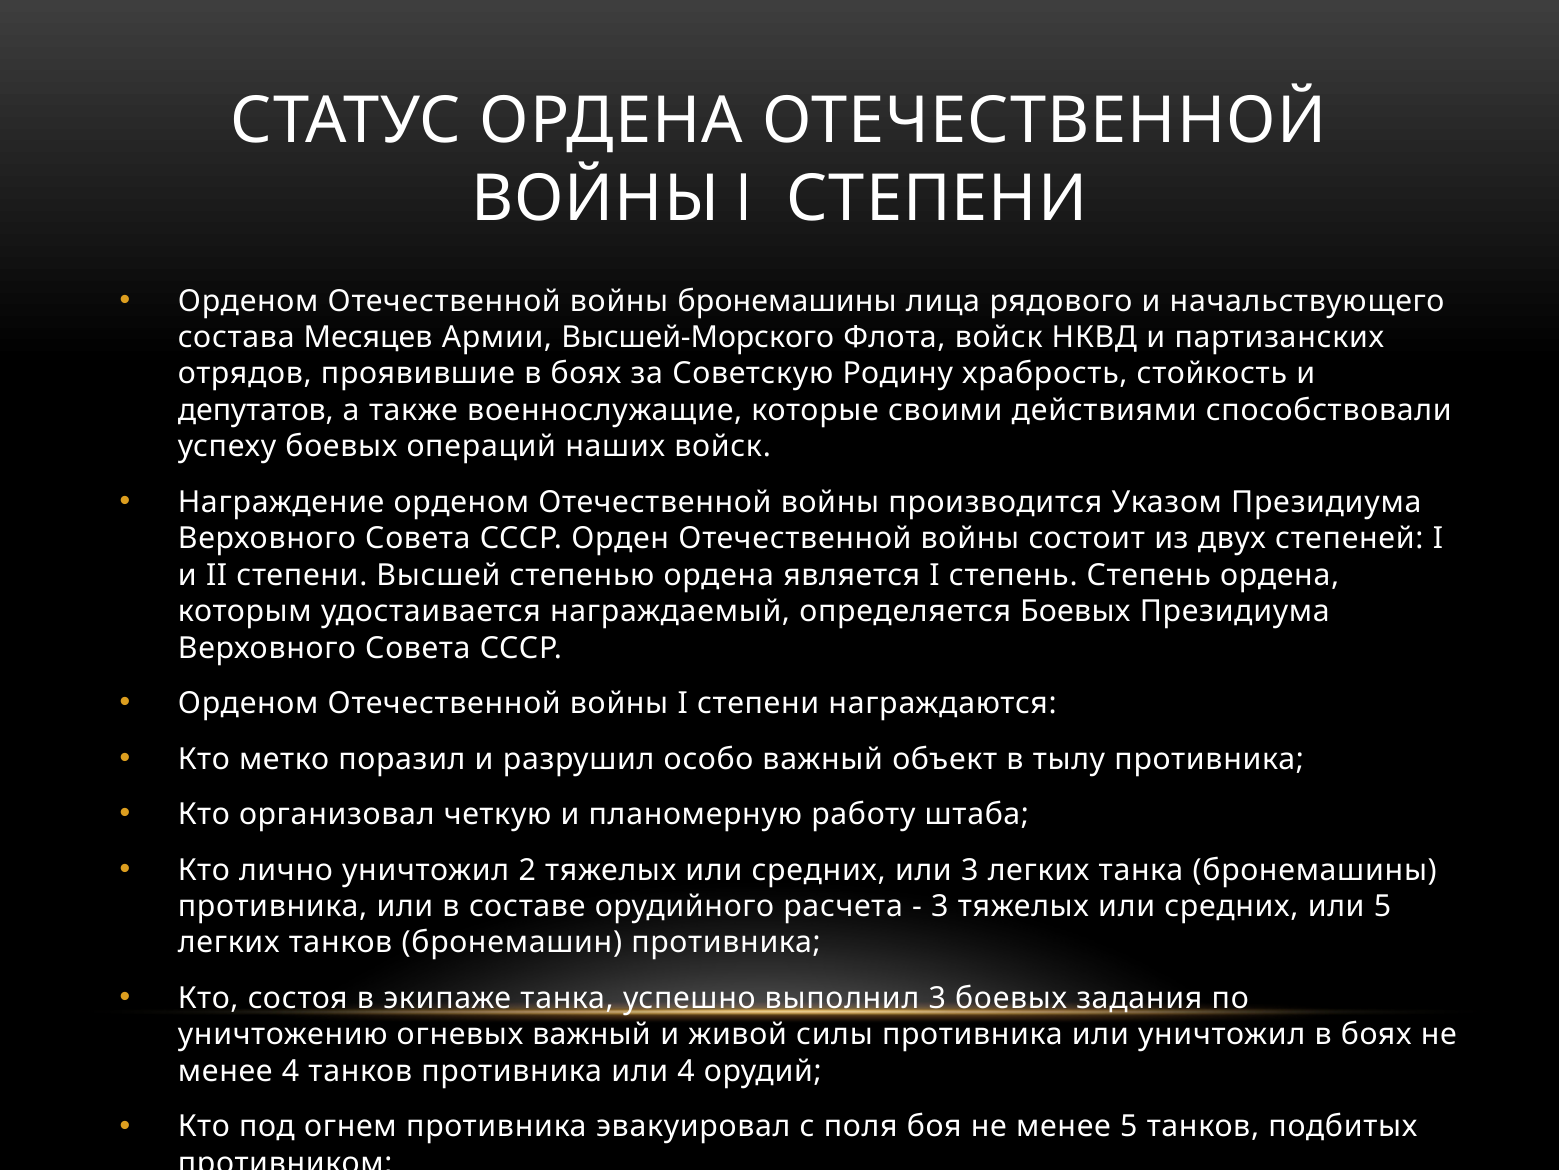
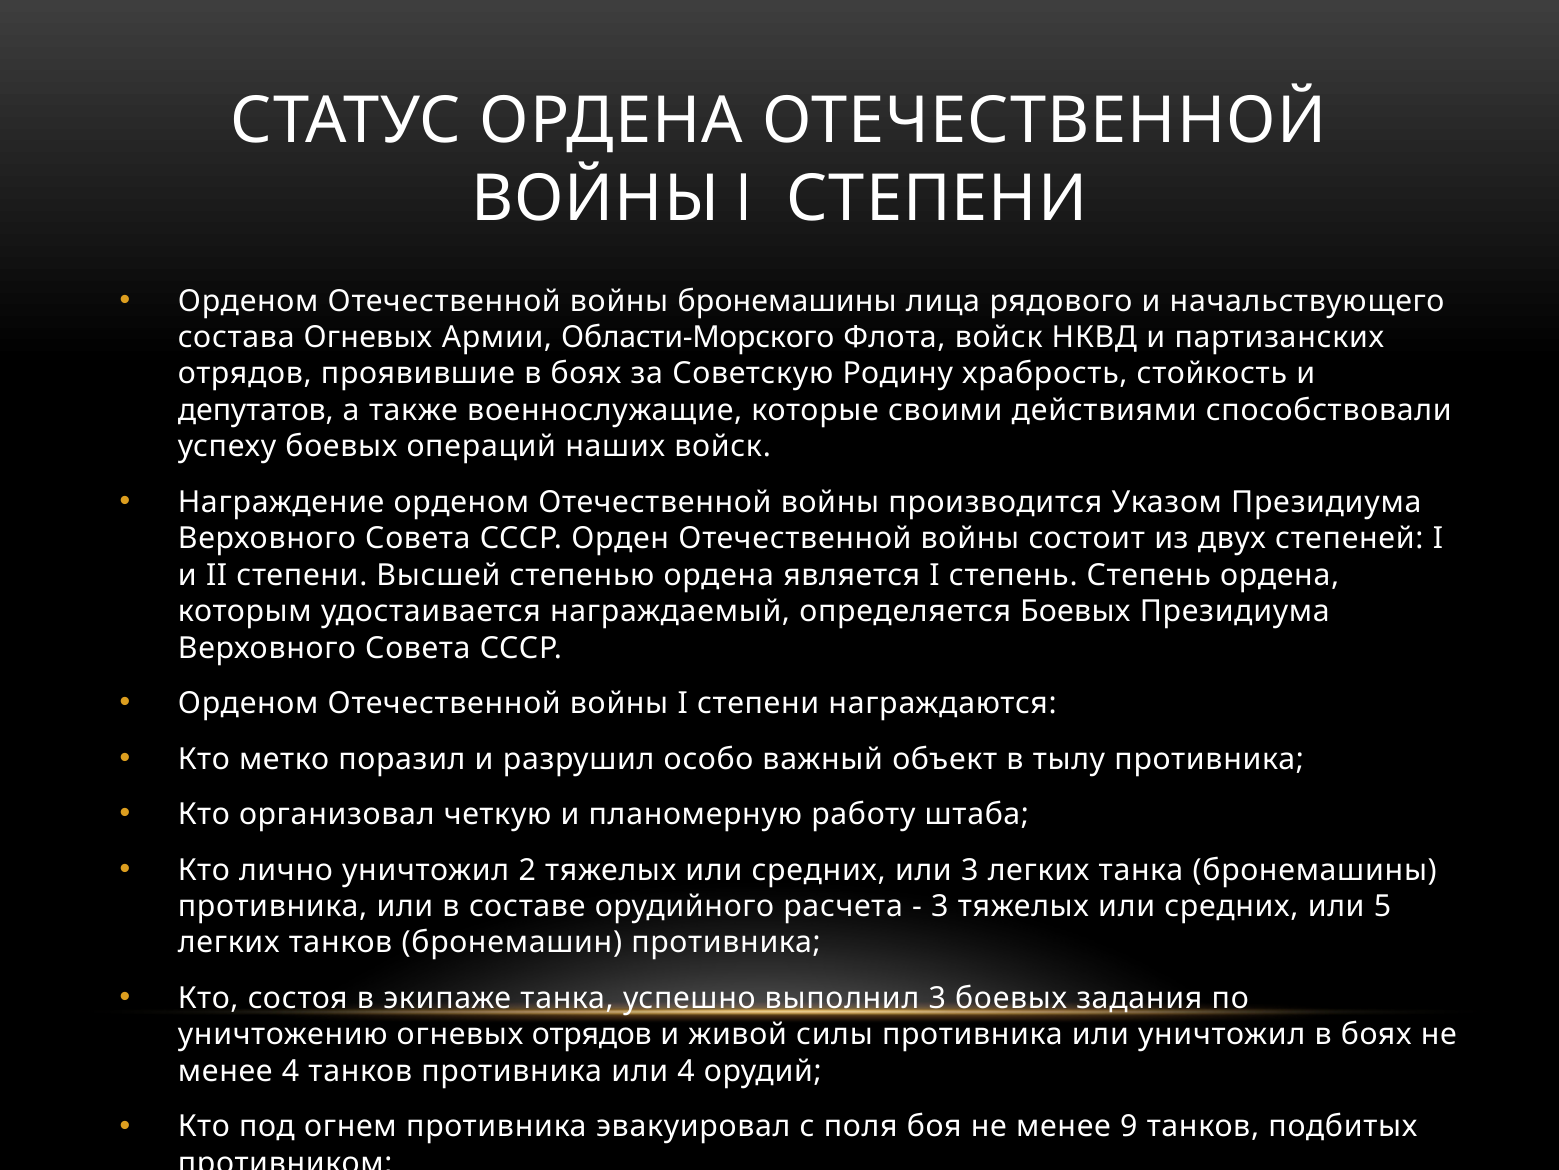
состава Месяцев: Месяцев -> Огневых
Высшей-Морского: Высшей-Морского -> Области-Морского
огневых важный: важный -> отрядов
менее 5: 5 -> 9
